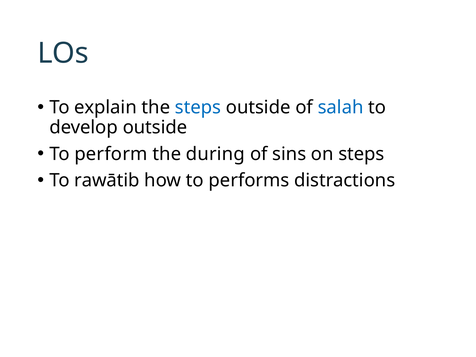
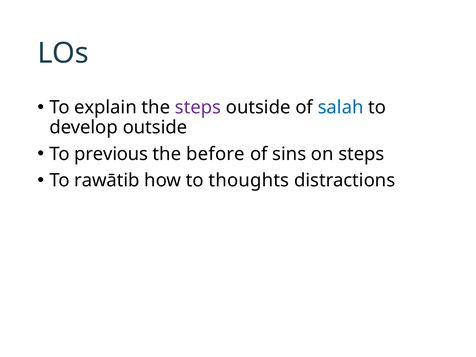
steps at (198, 107) colour: blue -> purple
perform: perform -> previous
during: during -> before
performs: performs -> thoughts
